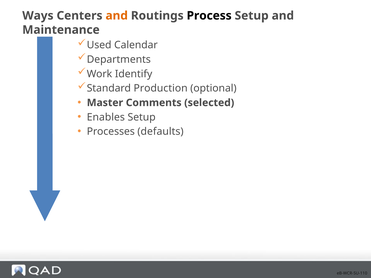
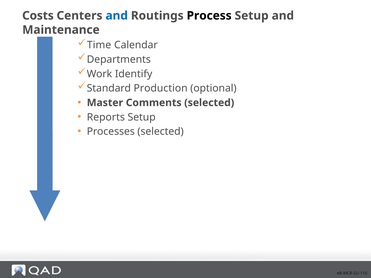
Ways: Ways -> Costs
and at (117, 16) colour: orange -> blue
Used: Used -> Time
Enables: Enables -> Reports
Processes defaults: defaults -> selected
